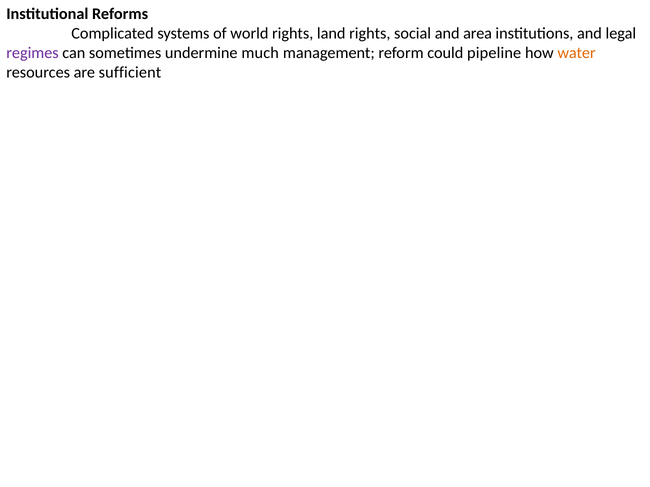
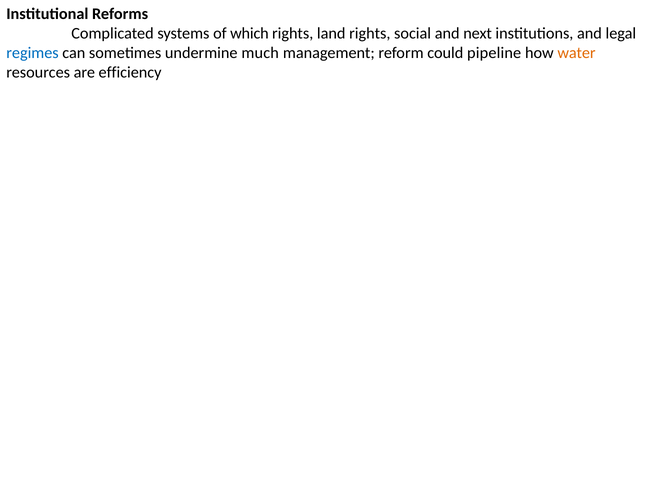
world: world -> which
area: area -> next
regimes colour: purple -> blue
sufficient: sufficient -> efficiency
